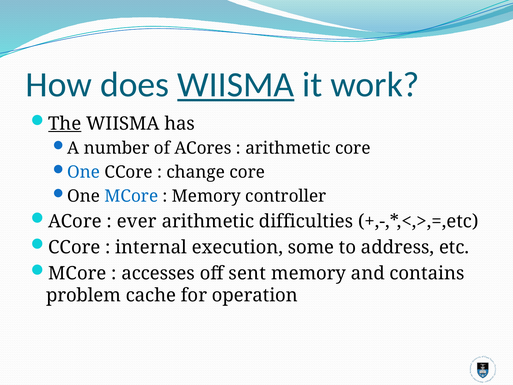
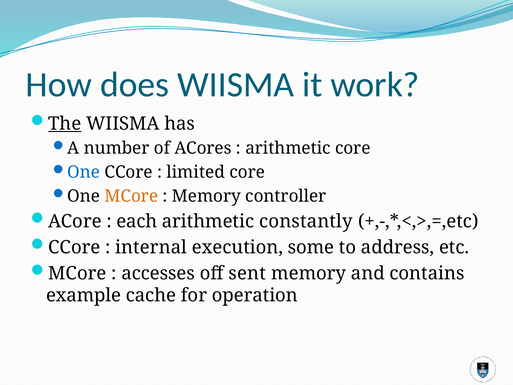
WIISMA at (236, 85) underline: present -> none
change: change -> limited
MCore at (131, 196) colour: blue -> orange
ever: ever -> each
difficulties: difficulties -> constantly
problem: problem -> example
